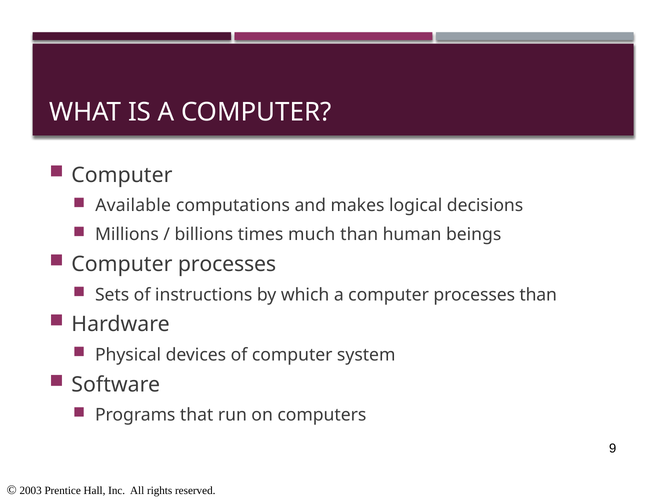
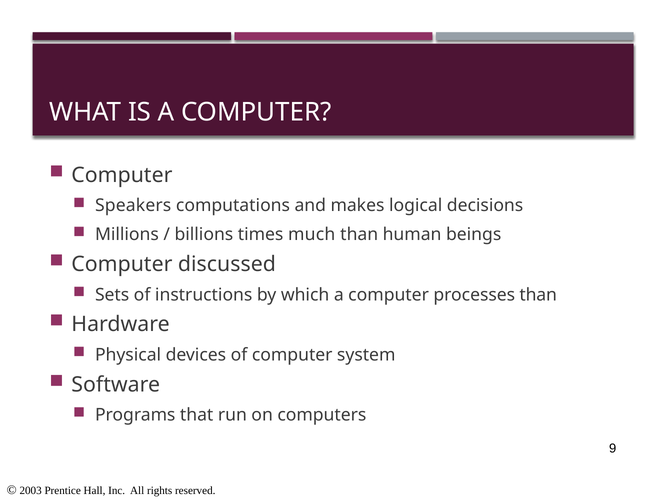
Available: Available -> Speakers
processes at (227, 264): processes -> discussed
